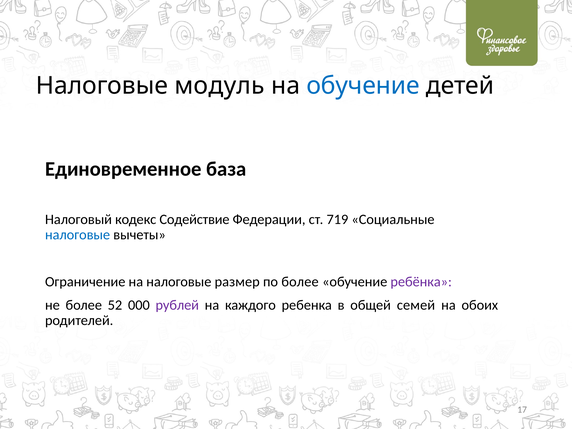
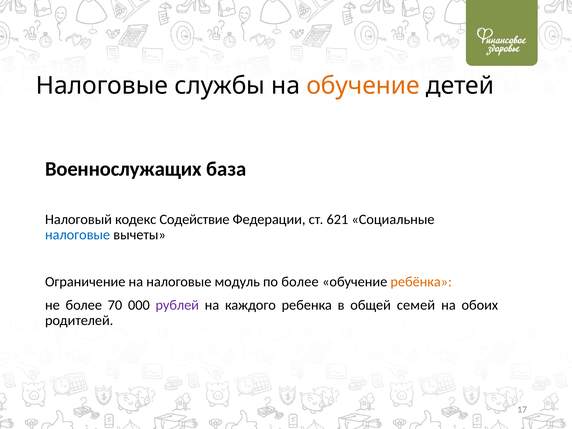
модуль: модуль -> службы
обучение at (363, 86) colour: blue -> orange
Единовременное: Единовременное -> Военнослужащих
719: 719 -> 621
размер: размер -> модуль
ребёнка colour: purple -> orange
52: 52 -> 70
